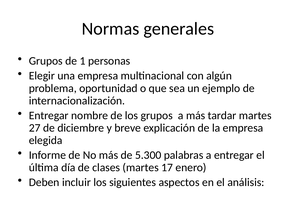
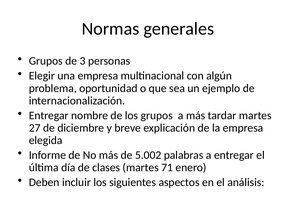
1: 1 -> 3
5.300: 5.300 -> 5.002
17: 17 -> 71
